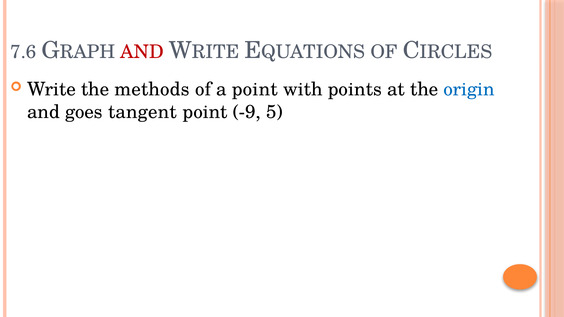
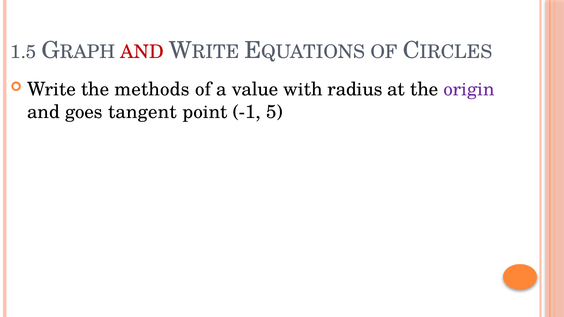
7.6: 7.6 -> 1.5
a point: point -> value
points: points -> radius
origin colour: blue -> purple
-9: -9 -> -1
